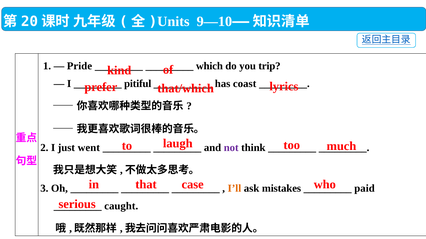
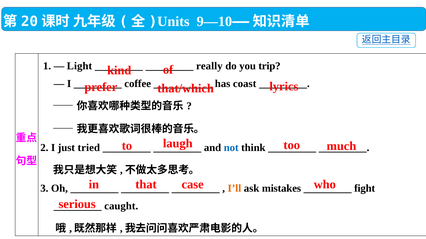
Pride: Pride -> Light
which: which -> really
pitiful: pitiful -> coffee
went: went -> tried
not colour: purple -> blue
paid: paid -> fight
